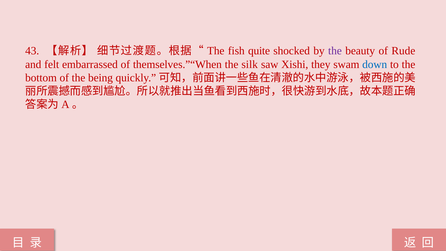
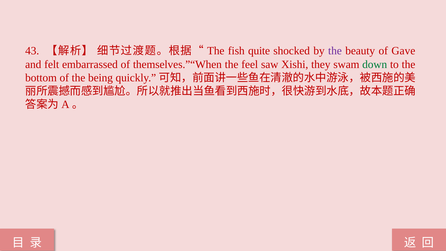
Rude: Rude -> Gave
silk: silk -> feel
down colour: blue -> green
